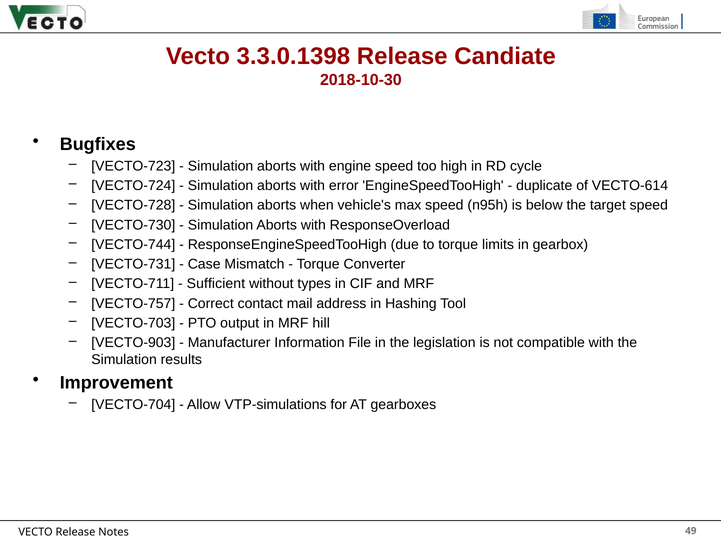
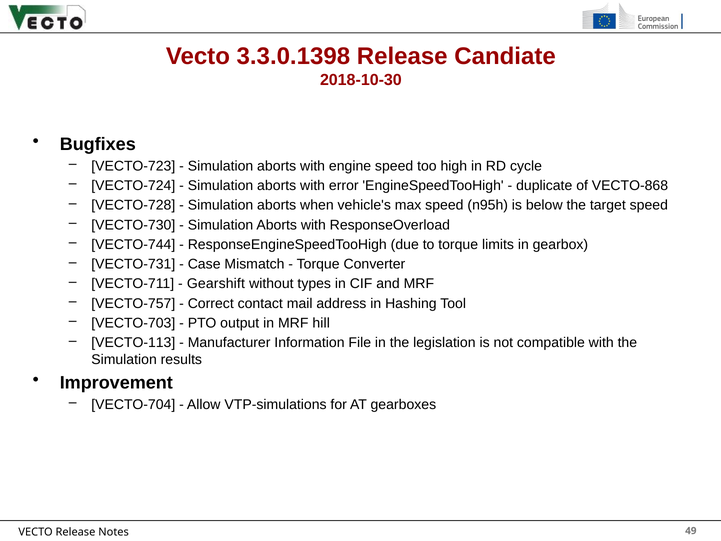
VECTO-614: VECTO-614 -> VECTO-868
Sufficient: Sufficient -> Gearshift
VECTO-903: VECTO-903 -> VECTO-113
